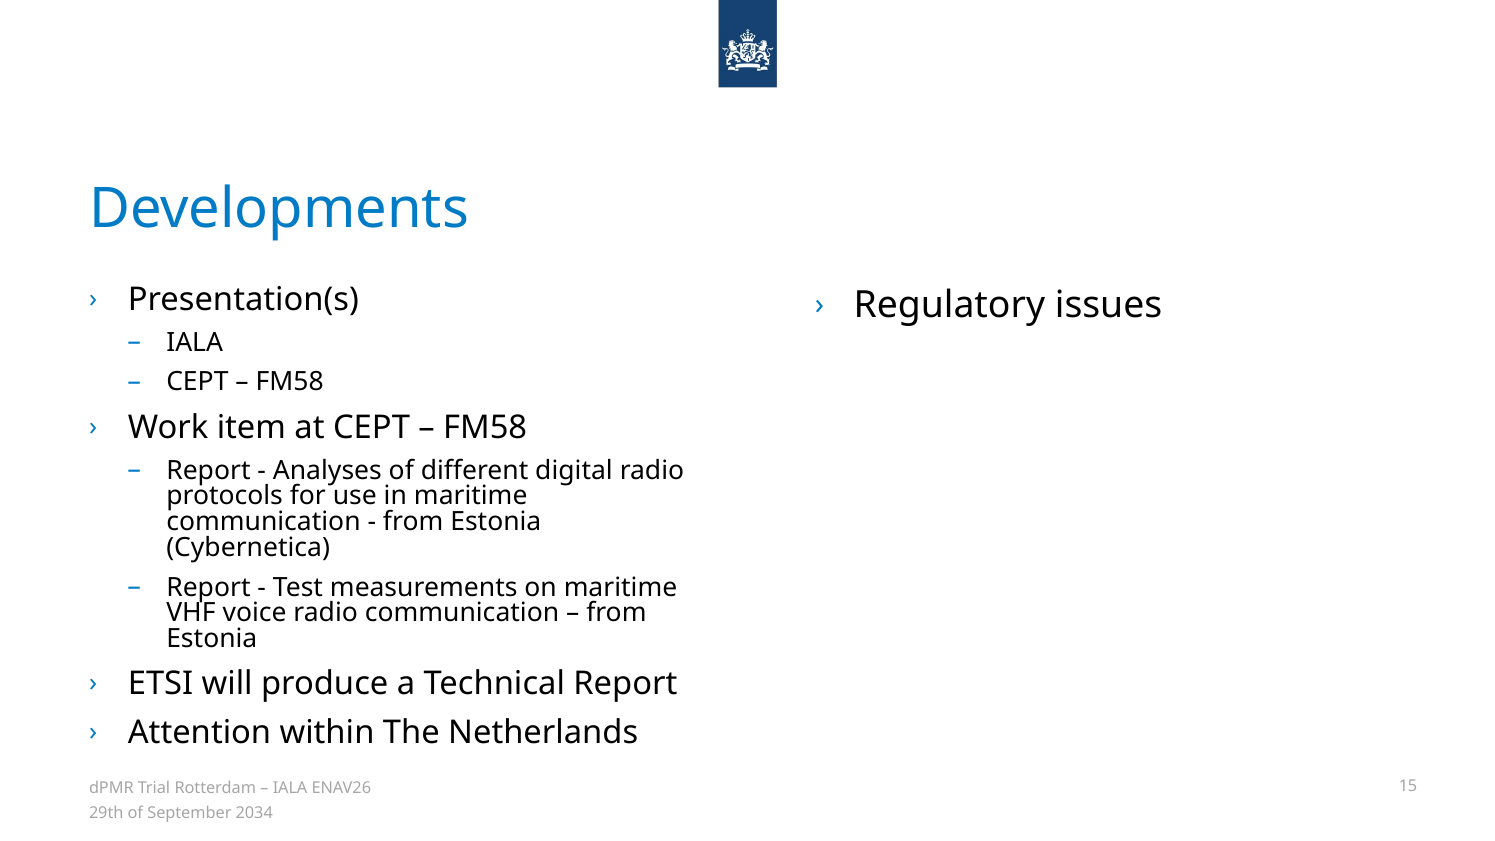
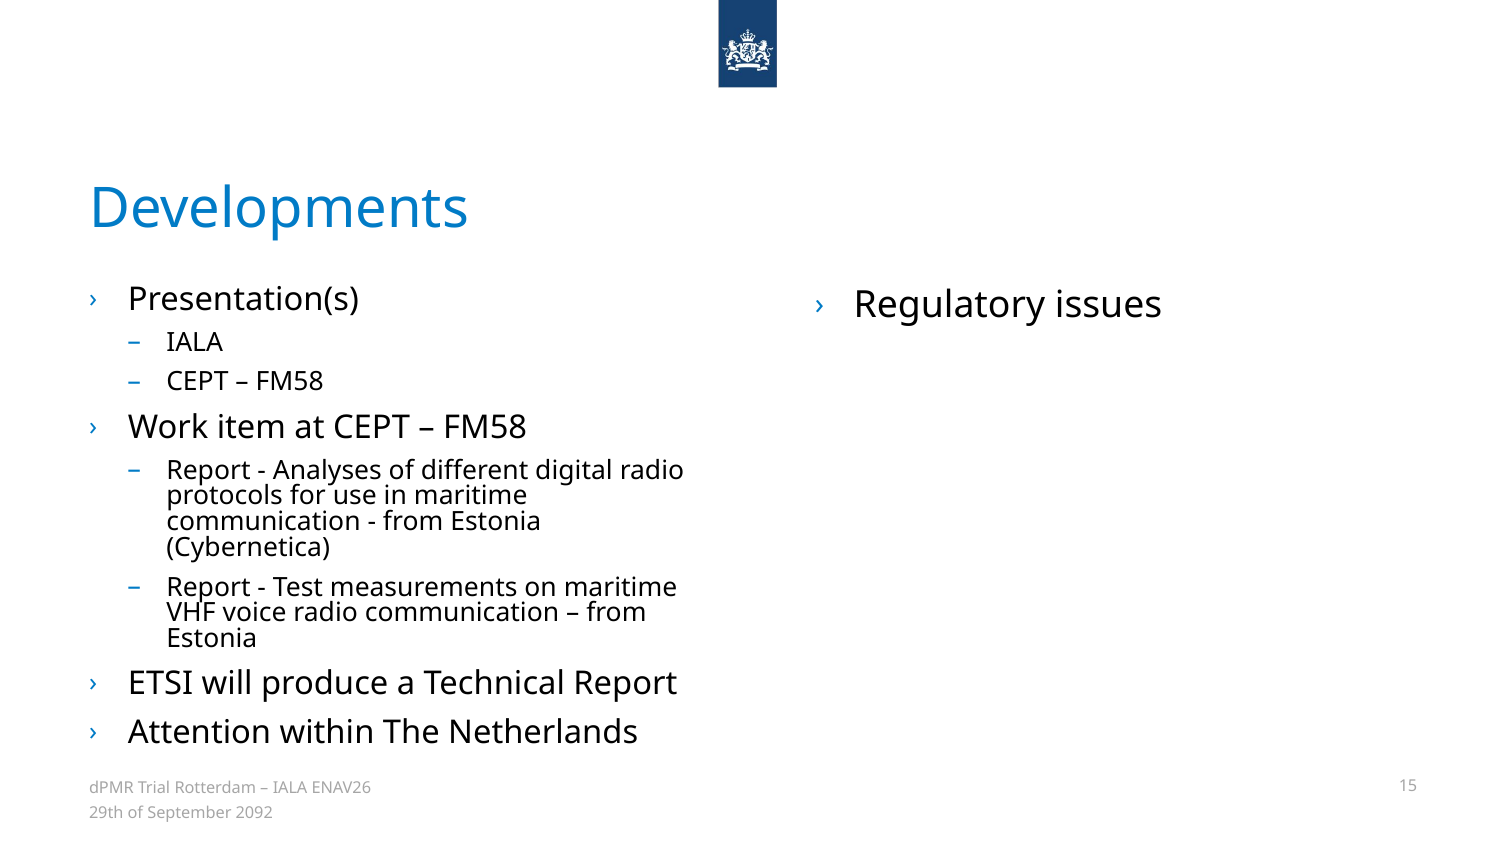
2034: 2034 -> 2092
